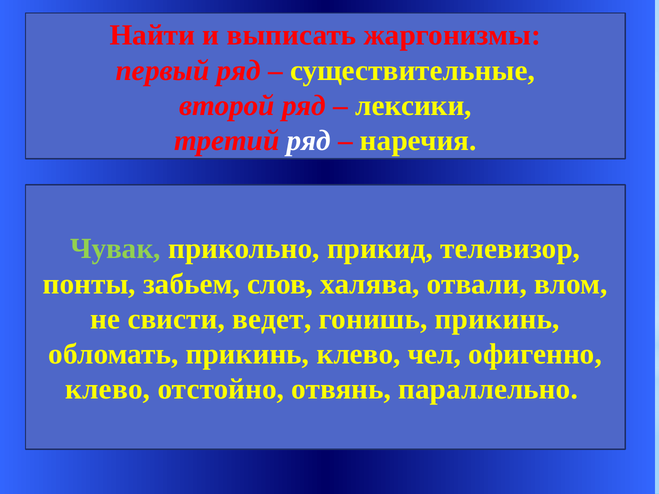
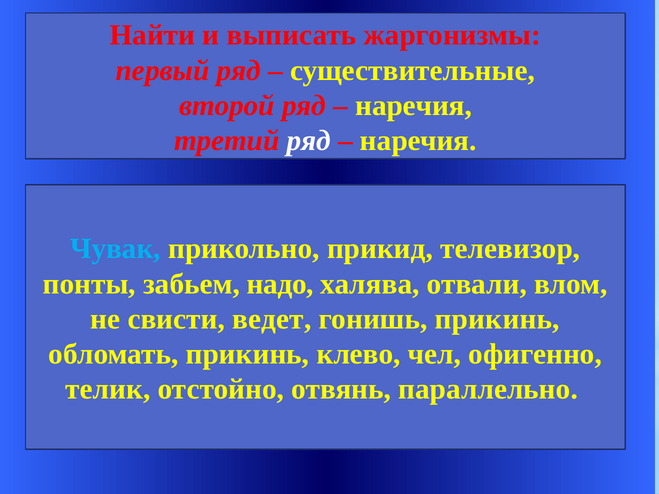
лексики at (414, 106): лексики -> наречия
Чувак colour: light green -> light blue
слов: слов -> надо
клево at (108, 390): клево -> телик
